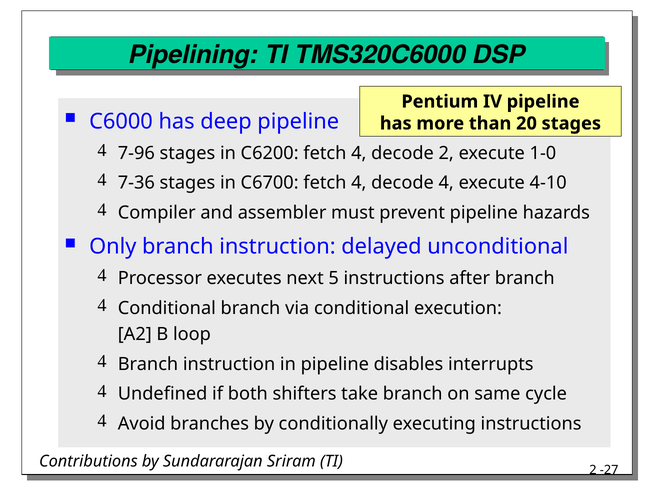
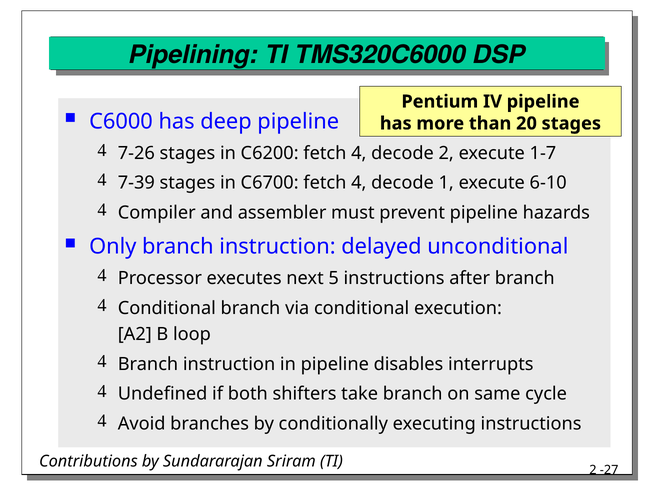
7-96: 7-96 -> 7-26
1-0: 1-0 -> 1-7
7-36: 7-36 -> 7-39
decode 4: 4 -> 1
4-10: 4-10 -> 6-10
